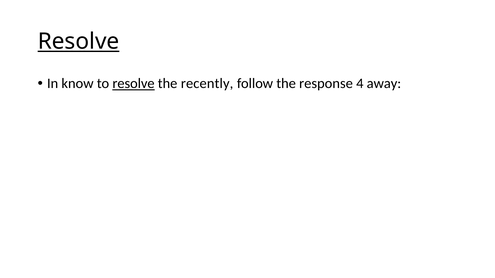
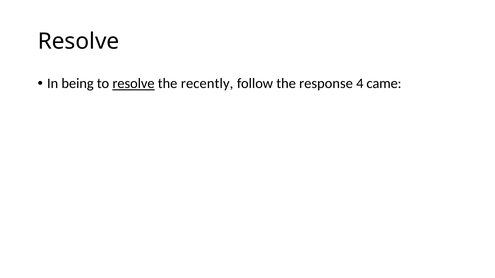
Resolve at (79, 42) underline: present -> none
know: know -> being
away: away -> came
